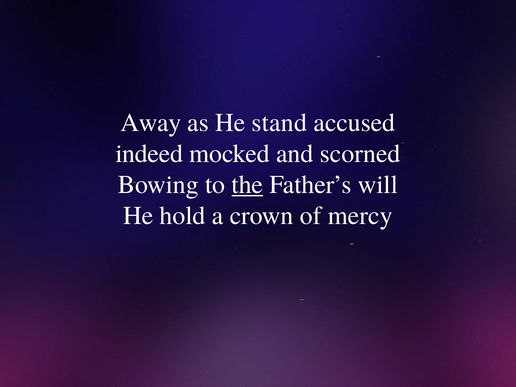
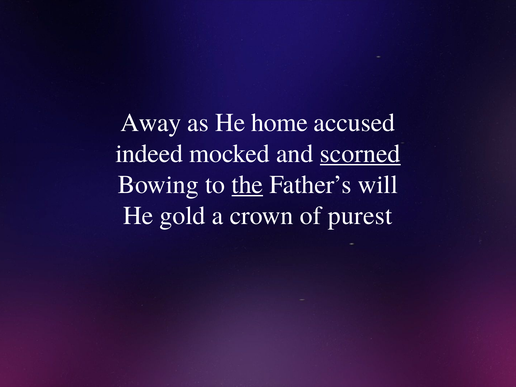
stand: stand -> home
scorned underline: none -> present
hold: hold -> gold
mercy: mercy -> purest
